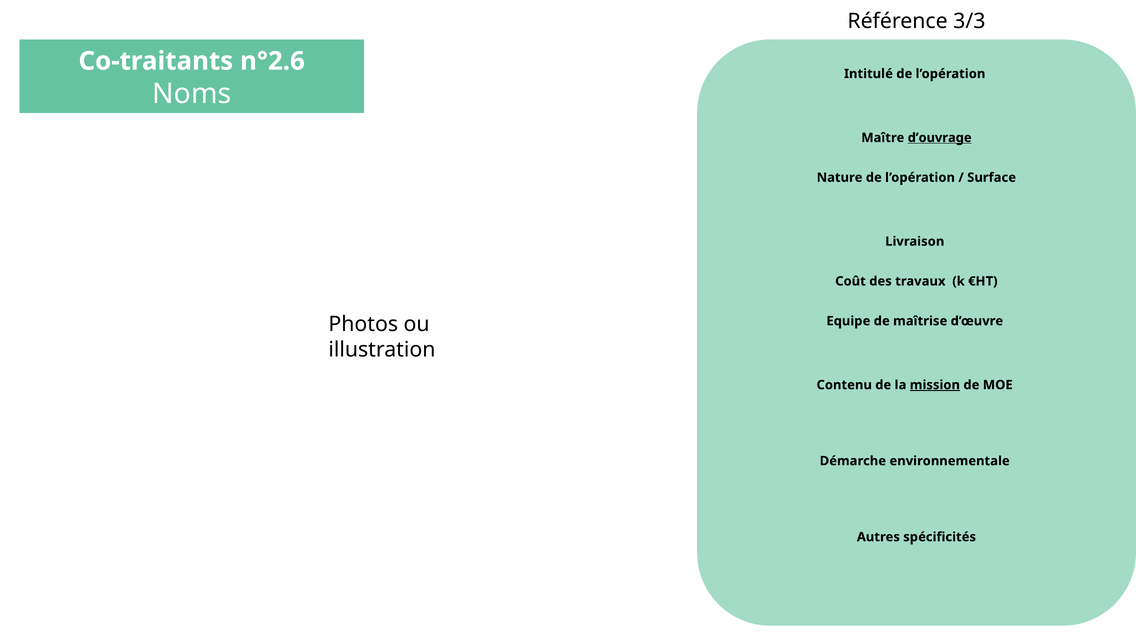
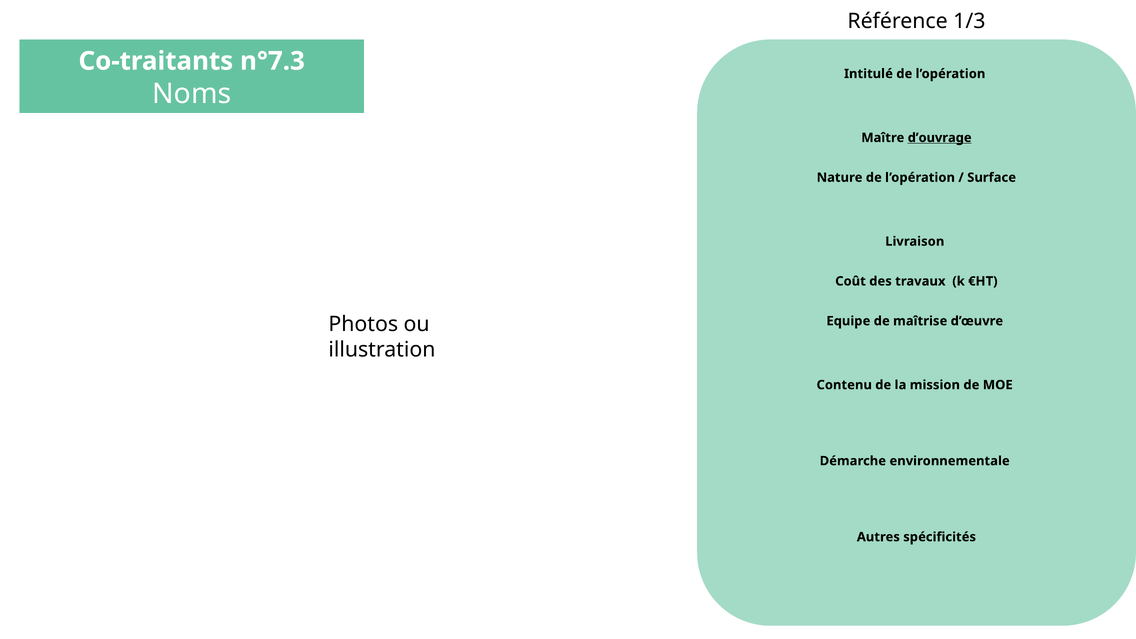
3/3: 3/3 -> 1/3
n°2.6: n°2.6 -> n°7.3
mission underline: present -> none
